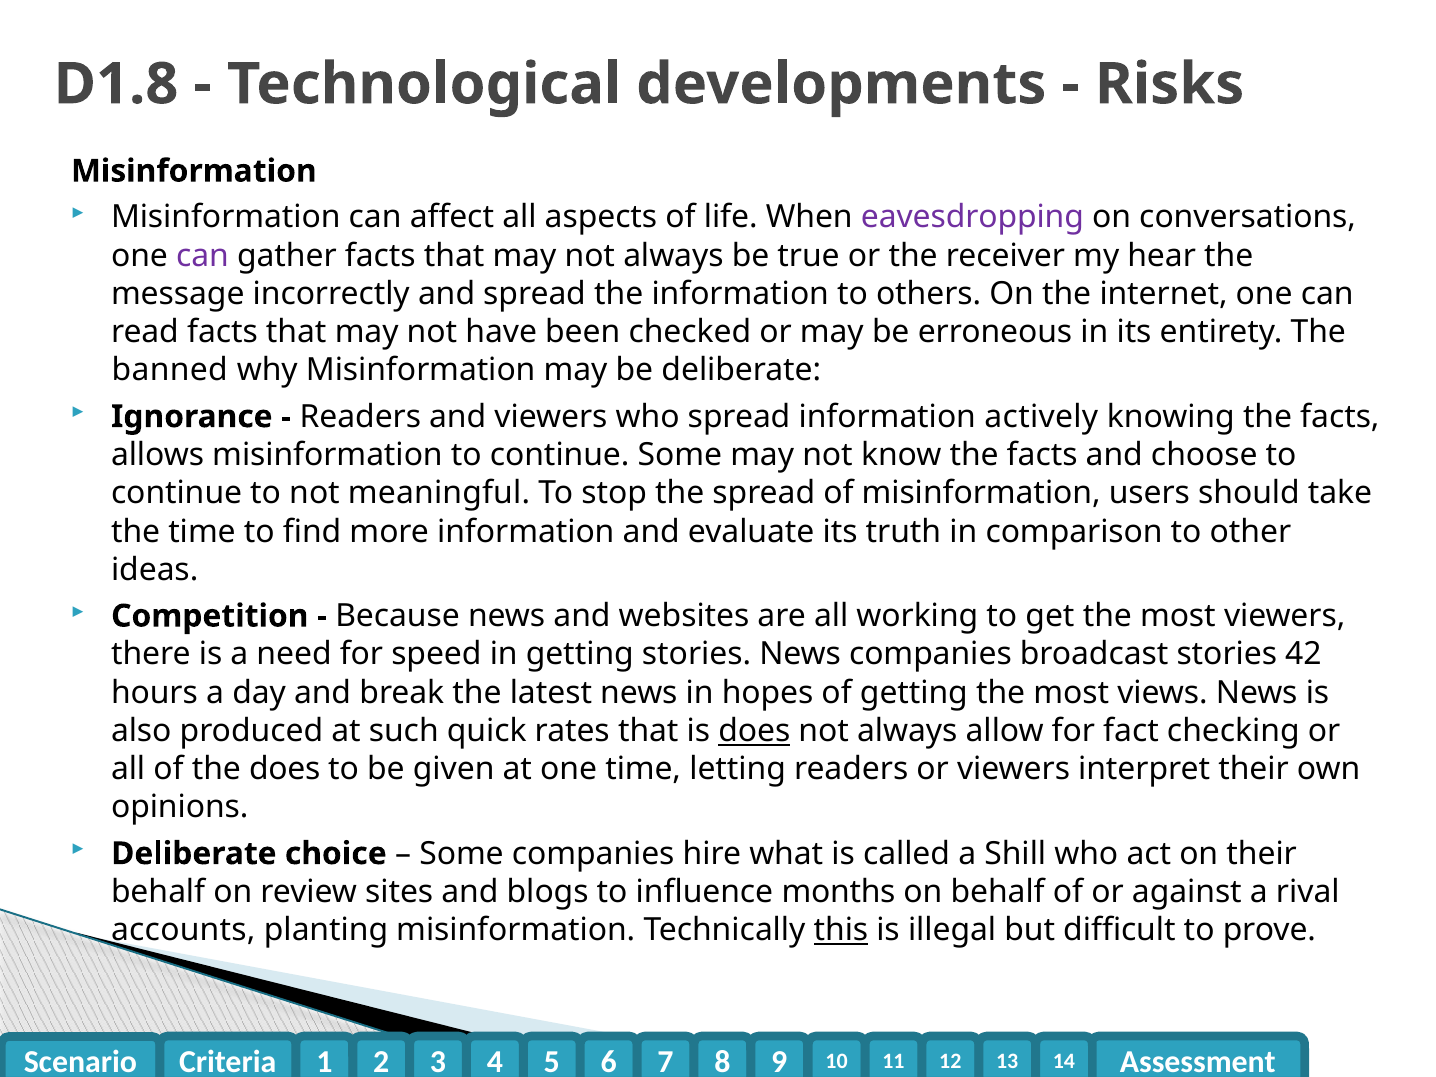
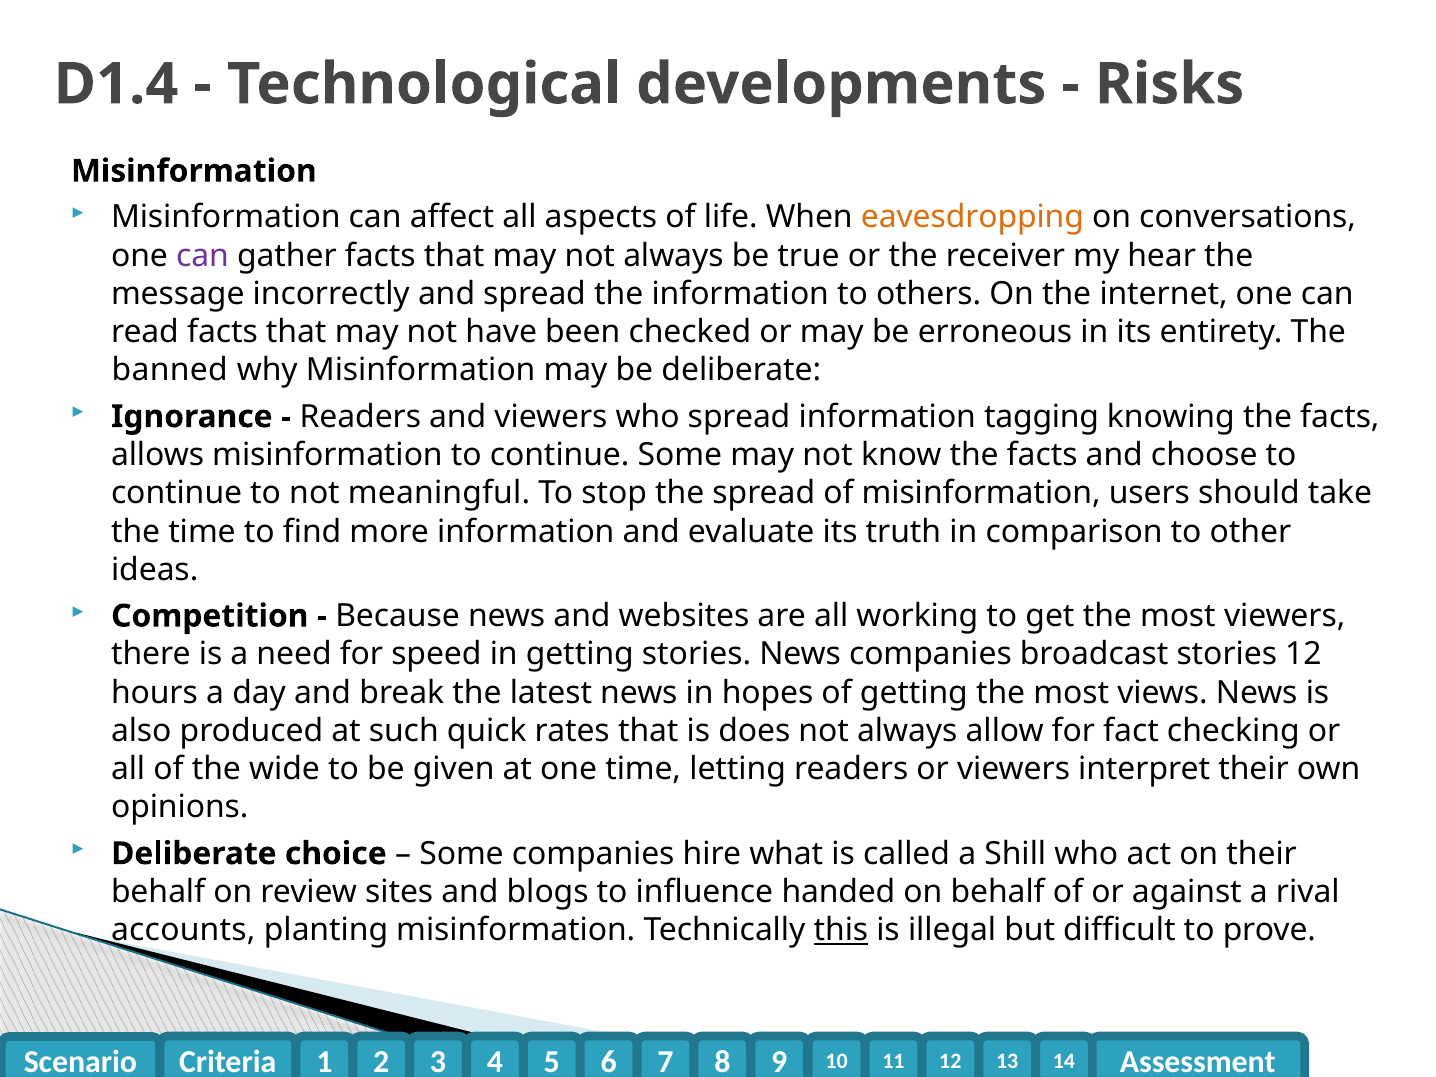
D1.8: D1.8 -> D1.4
eavesdropping colour: purple -> orange
actively: actively -> tagging
stories 42: 42 -> 12
does at (754, 731) underline: present -> none
the does: does -> wide
months: months -> handed
